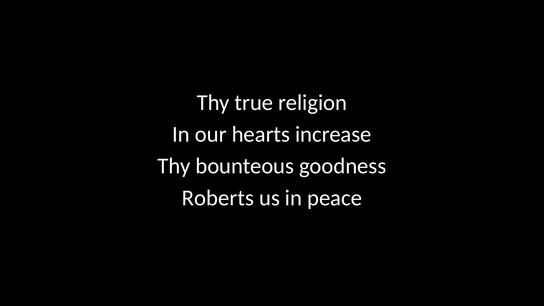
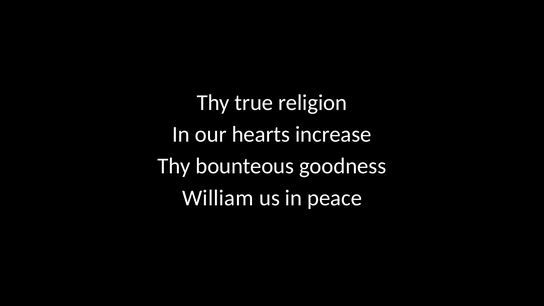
Roberts: Roberts -> William
